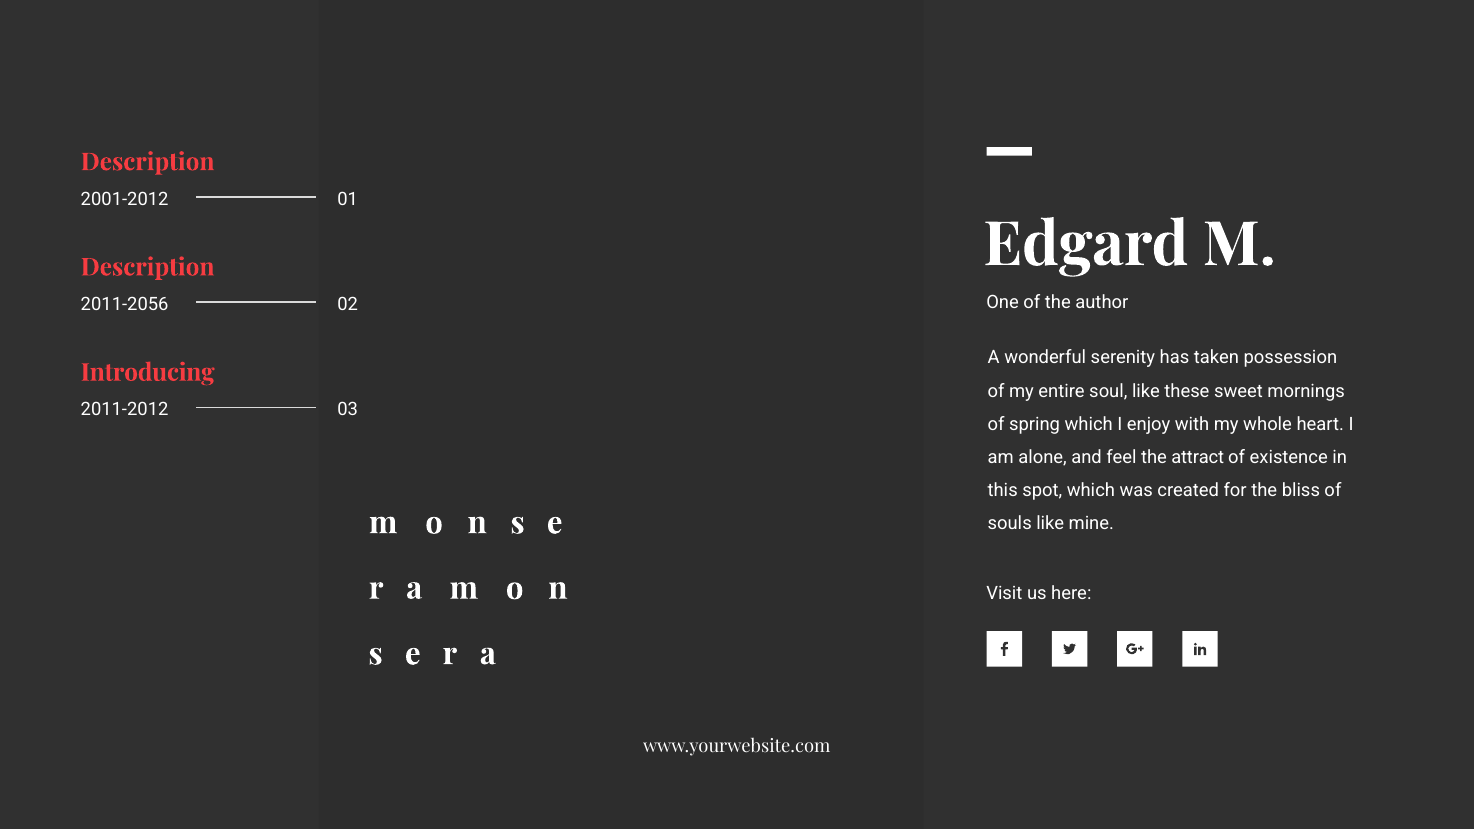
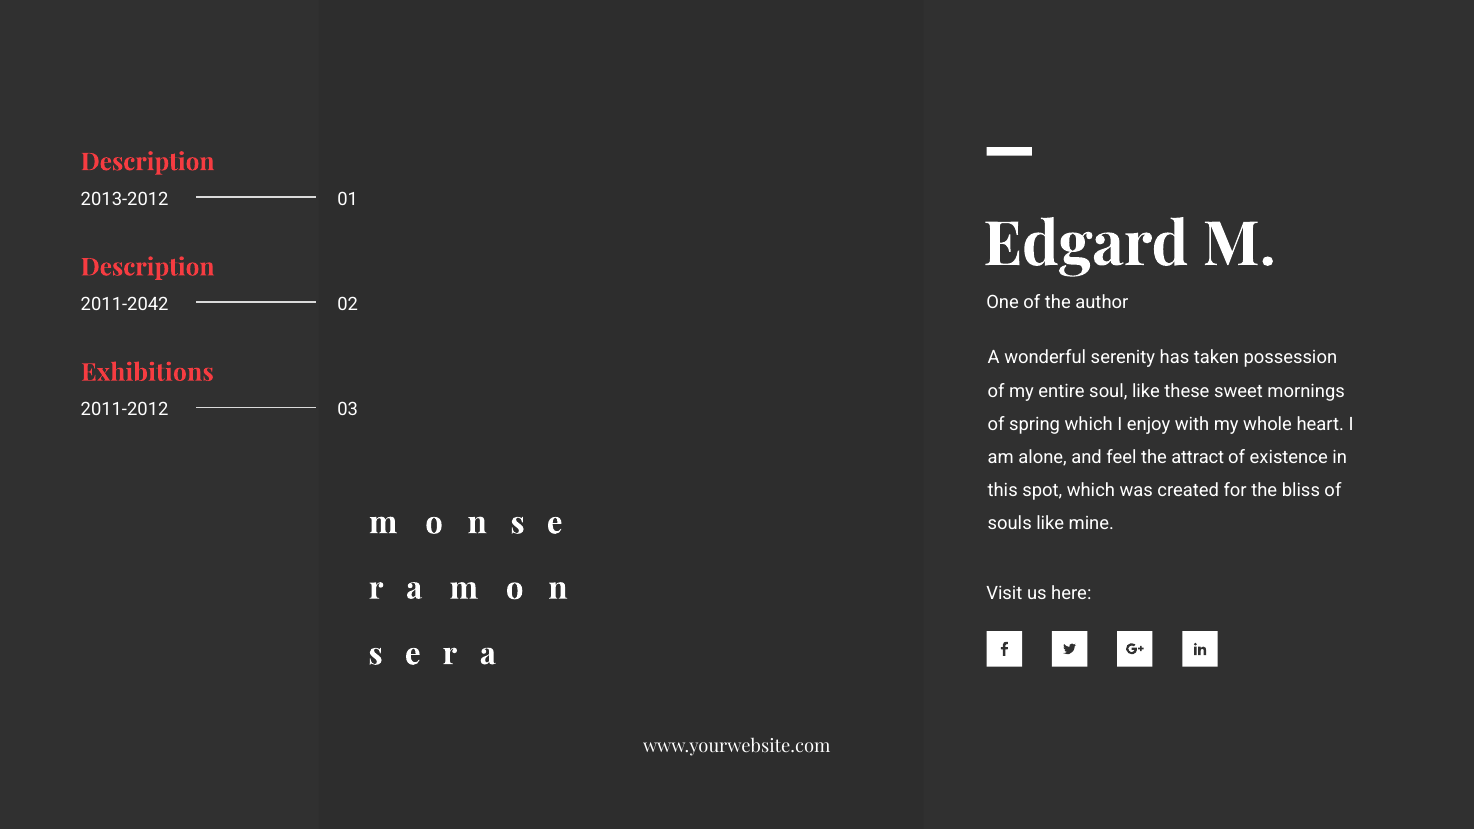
2001-2012: 2001-2012 -> 2013-2012
2011-2056: 2011-2056 -> 2011-2042
Introducing: Introducing -> Exhibitions
